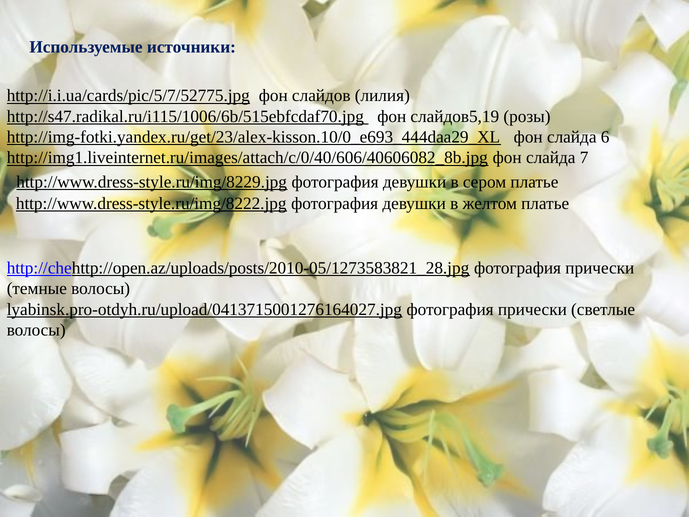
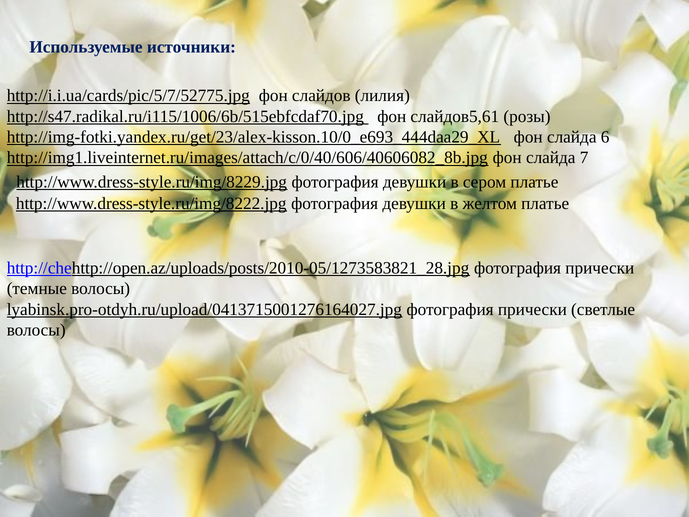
слайдов5,19: слайдов5,19 -> слайдов5,61
